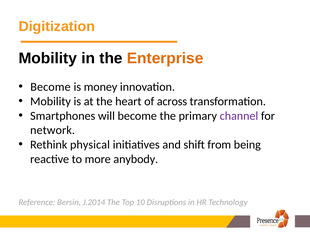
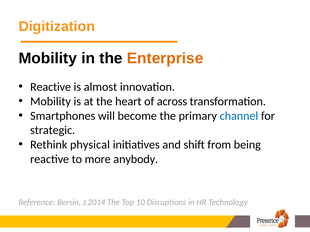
Become at (50, 87): Become -> Reactive
money: money -> almost
channel colour: purple -> blue
network: network -> strategic
